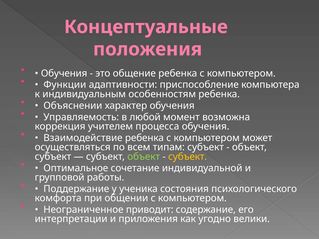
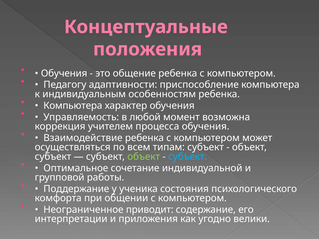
Функции: Функции -> Педагогу
Объяснении at (73, 106): Объяснении -> Компьютера
субъект at (188, 157) colour: yellow -> light blue
